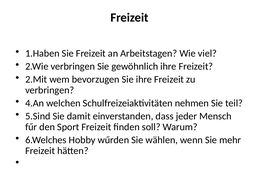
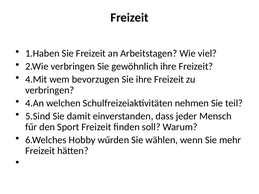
2.Mit: 2.Mit -> 4.Mit
